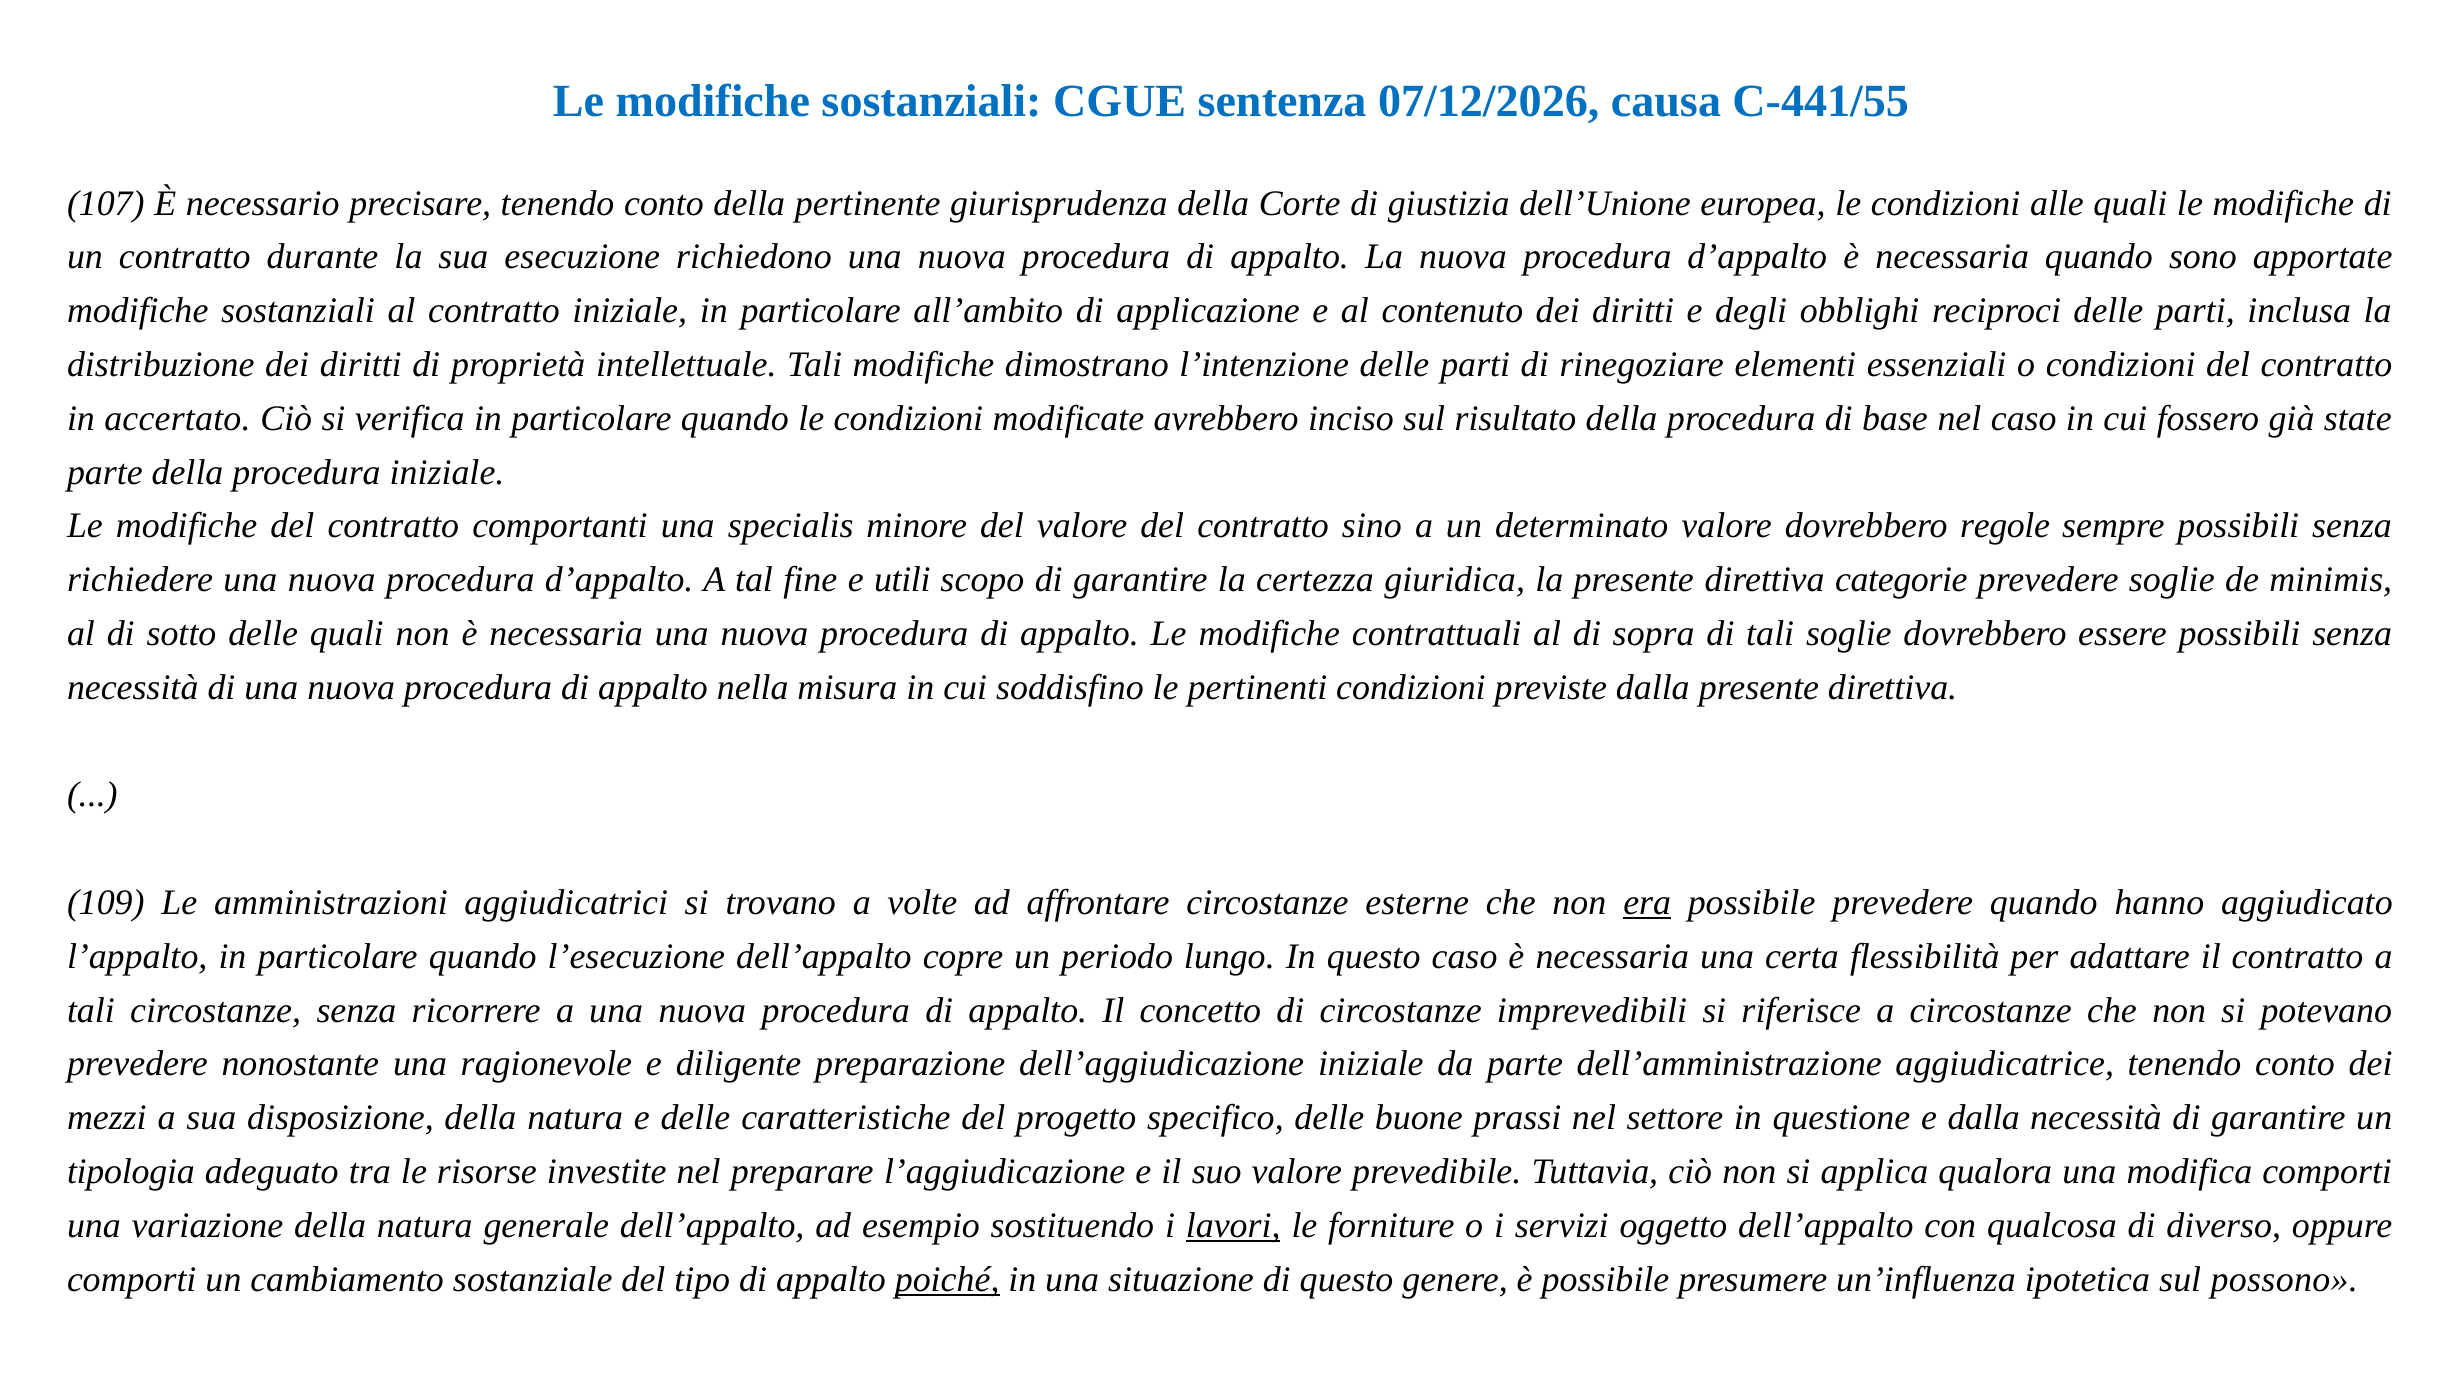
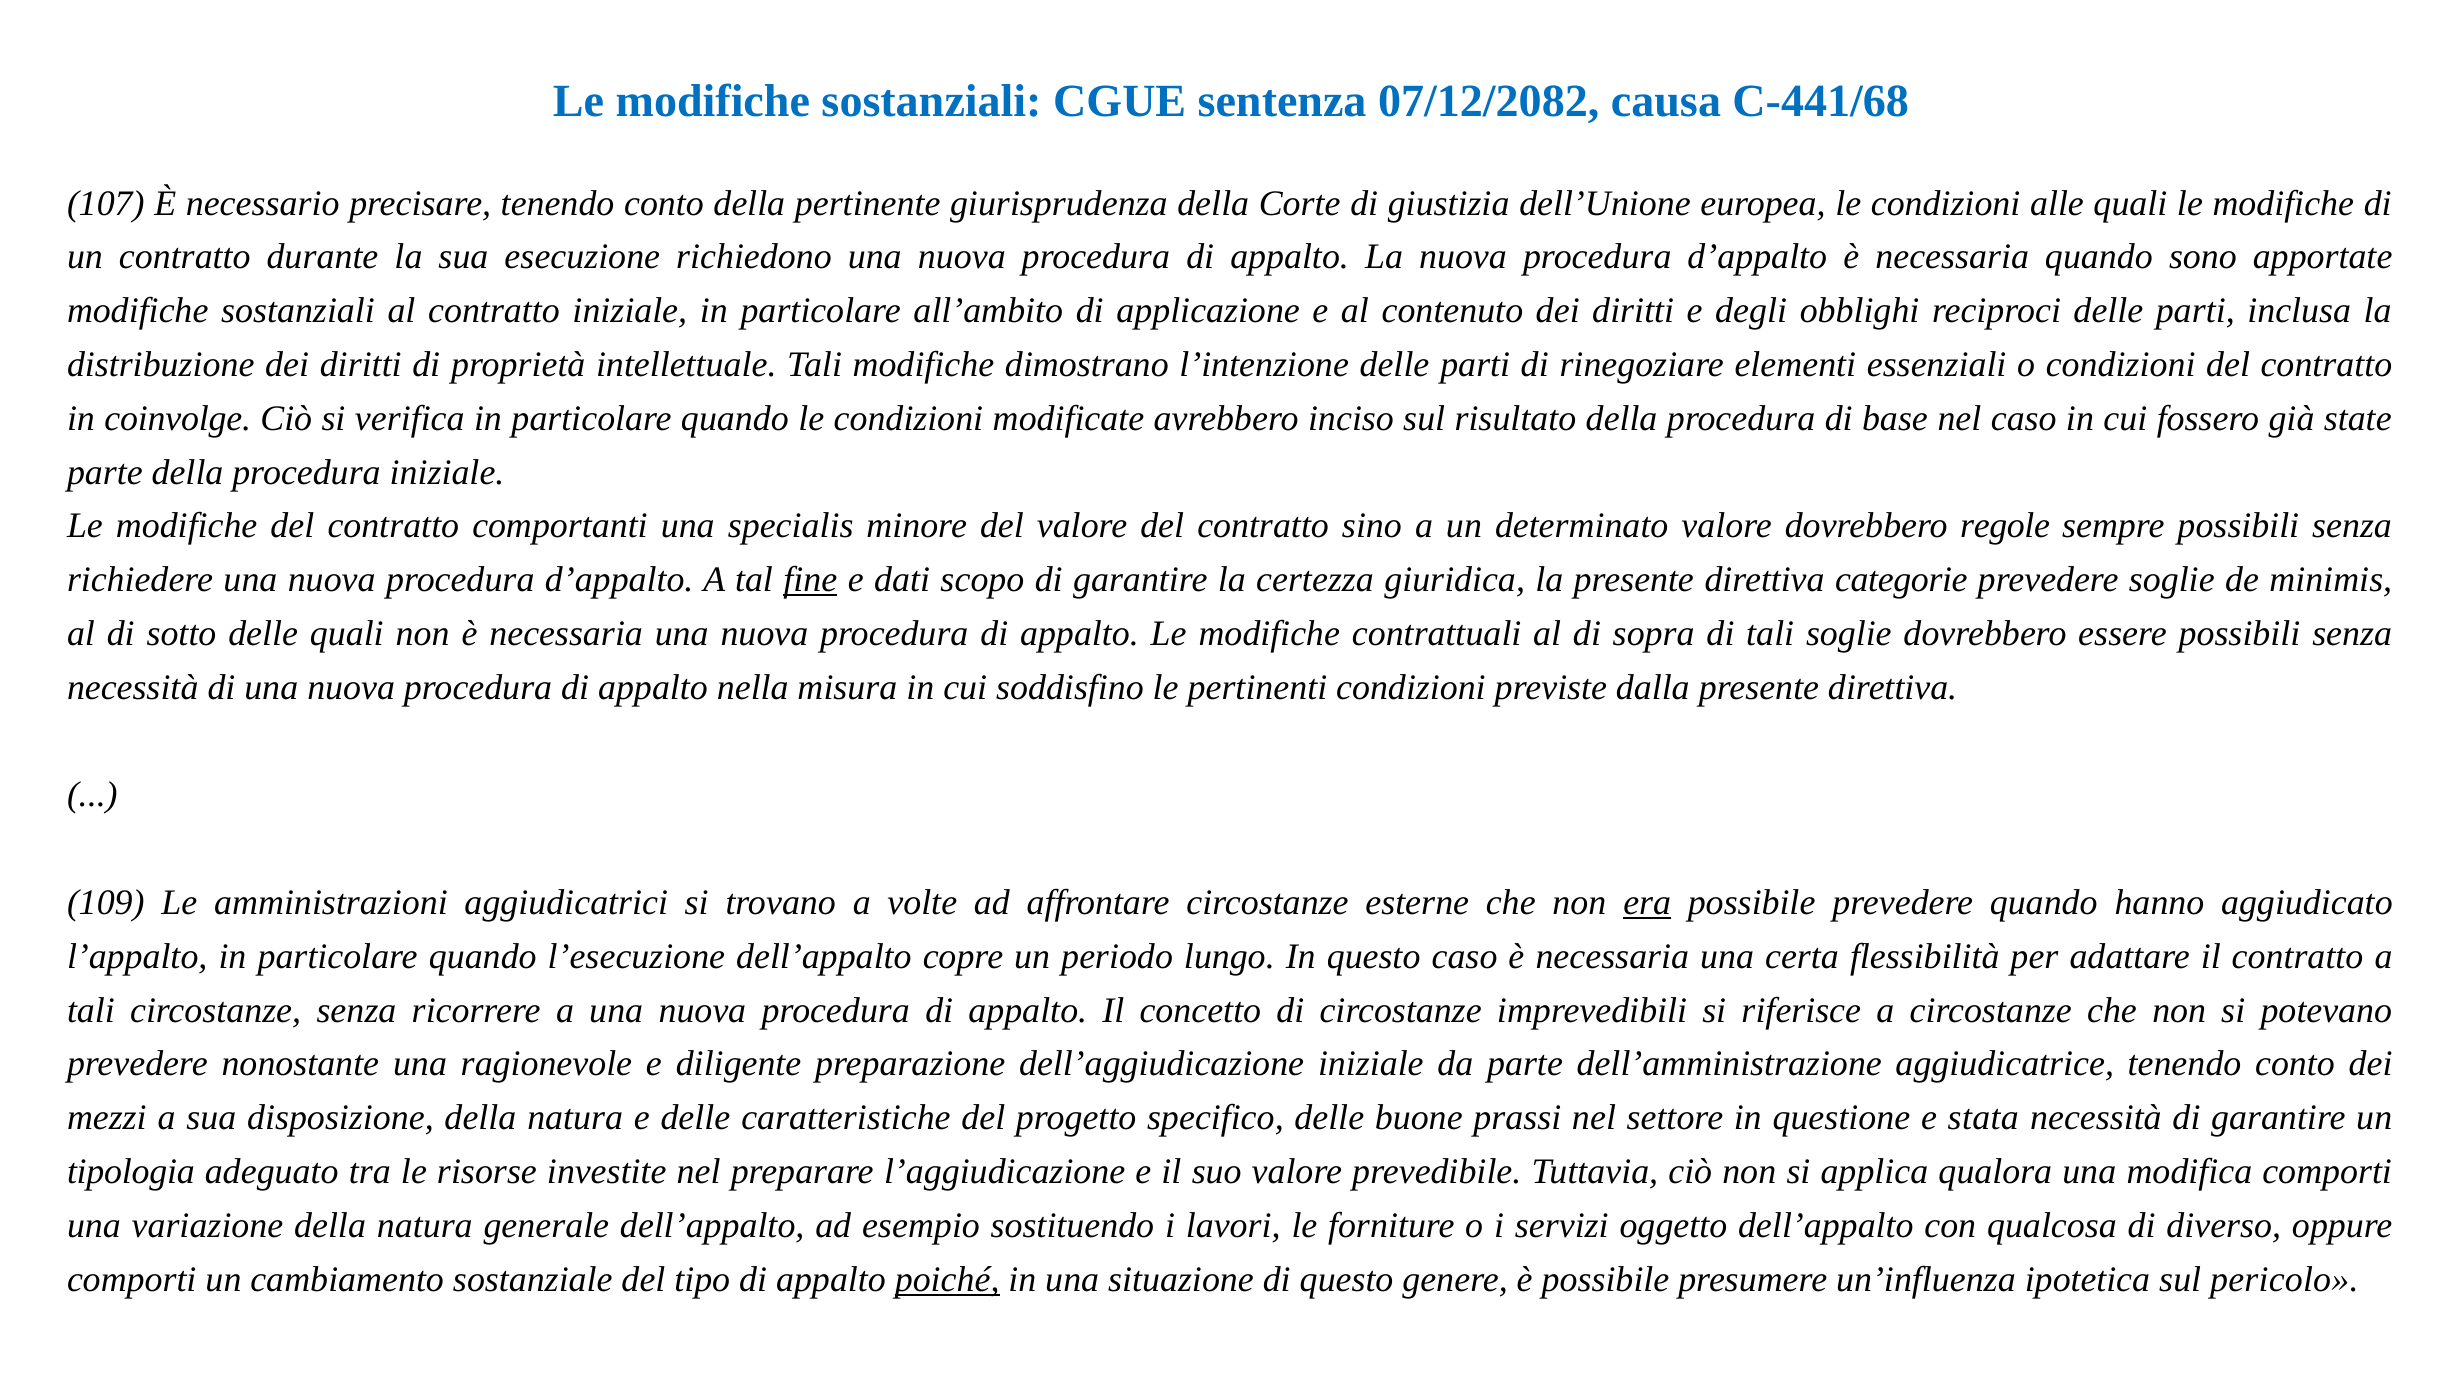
07/12/2026: 07/12/2026 -> 07/12/2082
C-441/55: C-441/55 -> C-441/68
accertato: accertato -> coinvolge
fine underline: none -> present
utili: utili -> dati
e dalla: dalla -> stata
lavori underline: present -> none
possono: possono -> pericolo
